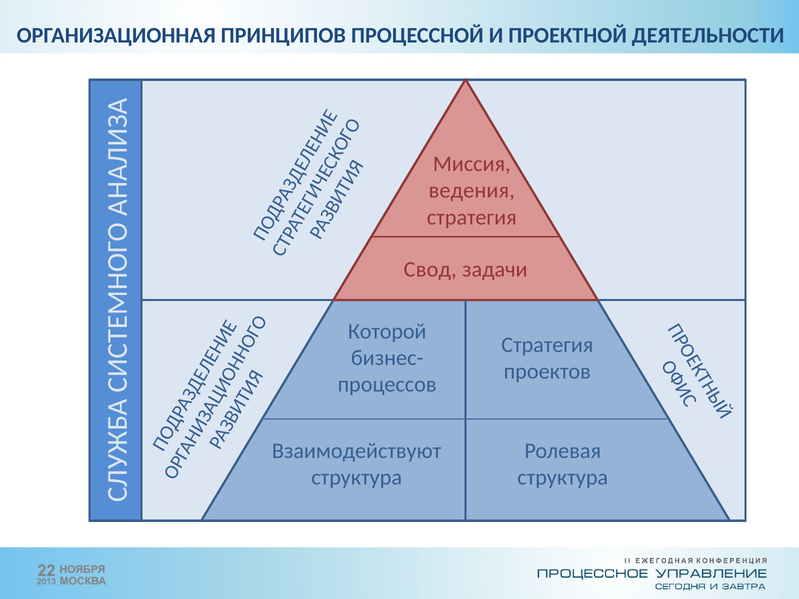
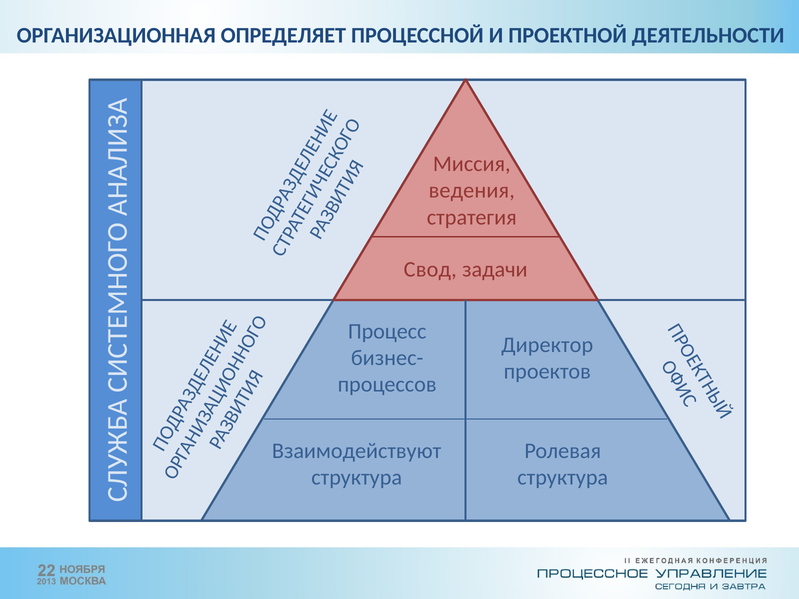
ПРИНЦИПОВ: ПРИНЦИПОВ -> ОПРЕДЕЛЯЕТ
Которой: Которой -> Процесс
Стратегия at (547, 345): Стратегия -> Директор
